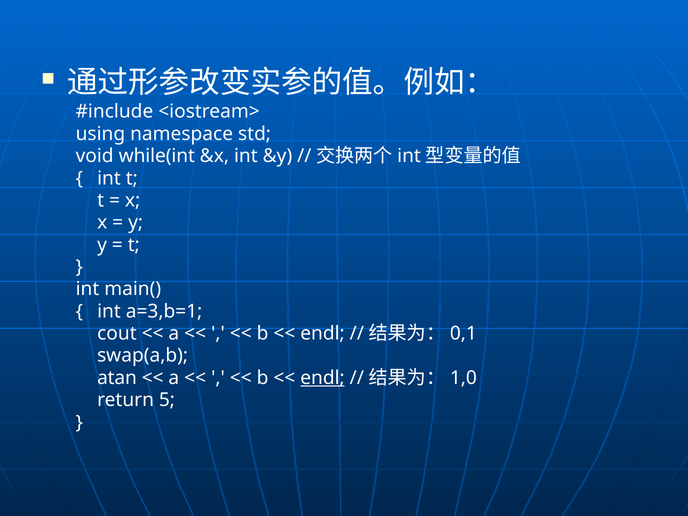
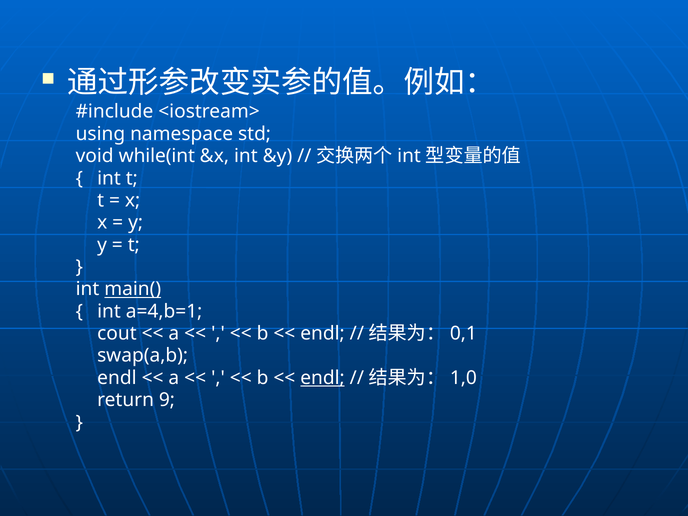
main( underline: none -> present
a=3,b=1: a=3,b=1 -> a=4,b=1
atan at (117, 378): atan -> endl
5: 5 -> 9
